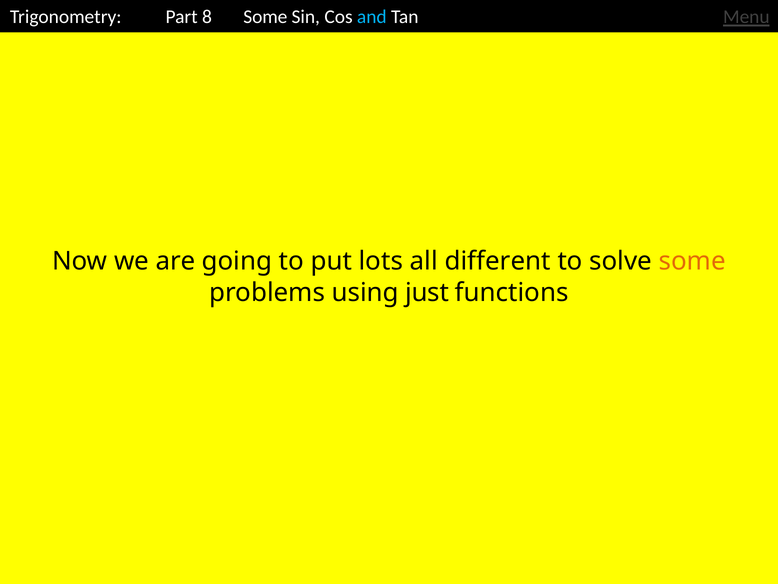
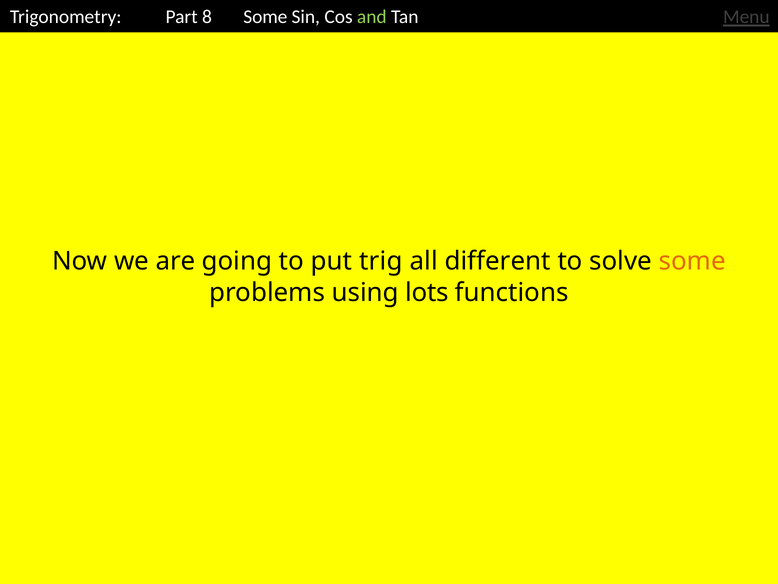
and colour: light blue -> light green
lots: lots -> trig
just: just -> lots
